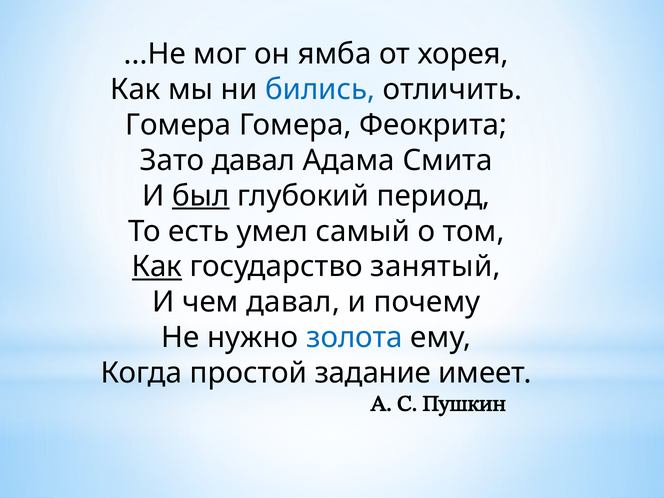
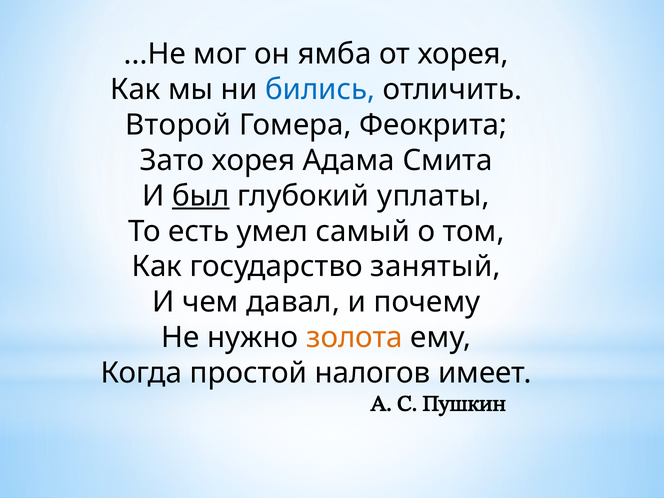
Гомера at (178, 125): Гомера -> Второй
Зато давал: давал -> хорея
период: период -> уплаты
Как at (157, 267) underline: present -> none
золота colour: blue -> orange
задание: задание -> налогов
